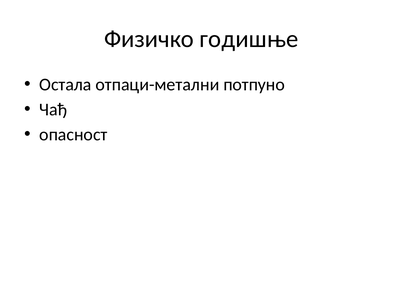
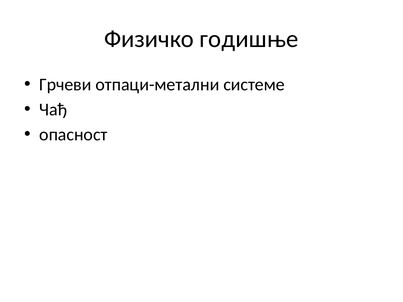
Остала: Остала -> Грчеви
потпуно: потпуно -> системе
